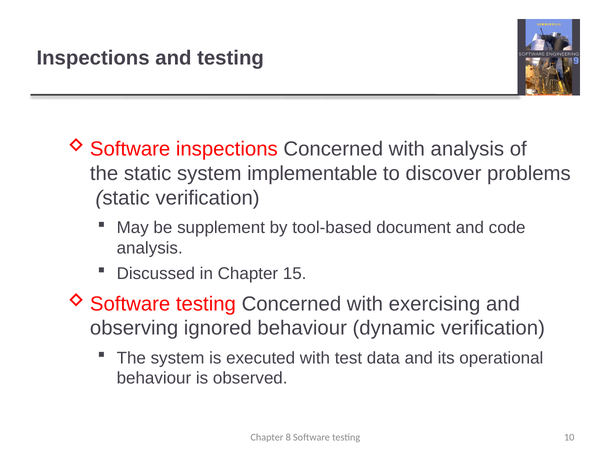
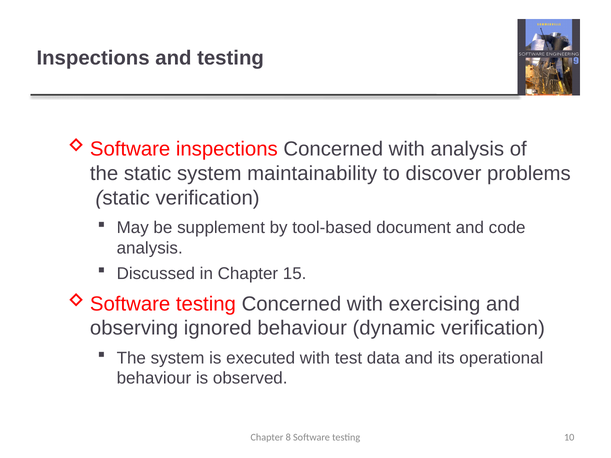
implementable: implementable -> maintainability
